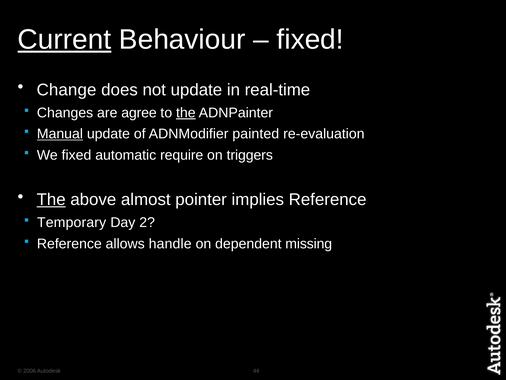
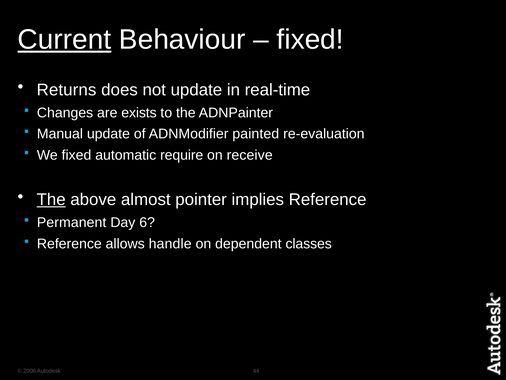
Change: Change -> Returns
agree: agree -> exists
the at (186, 113) underline: present -> none
Manual underline: present -> none
triggers: triggers -> receive
Temporary: Temporary -> Permanent
2: 2 -> 6
missing: missing -> classes
